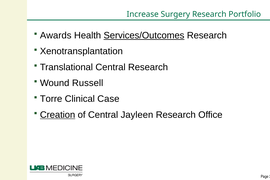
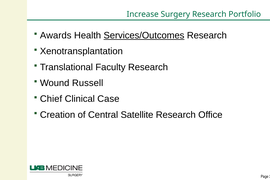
Translational Central: Central -> Faculty
Torre: Torre -> Chief
Creation underline: present -> none
Jayleen: Jayleen -> Satellite
